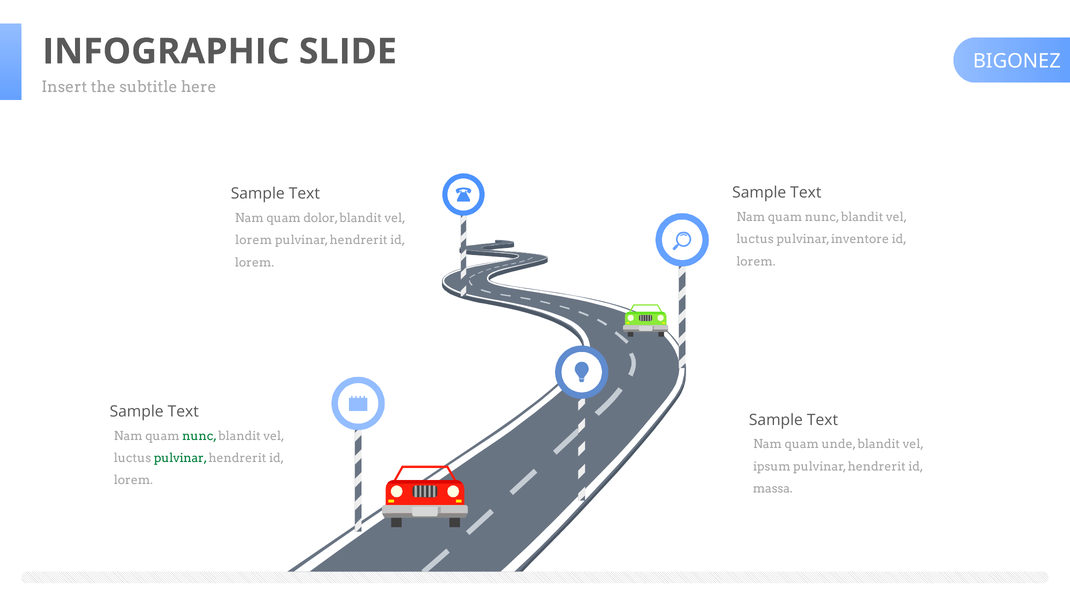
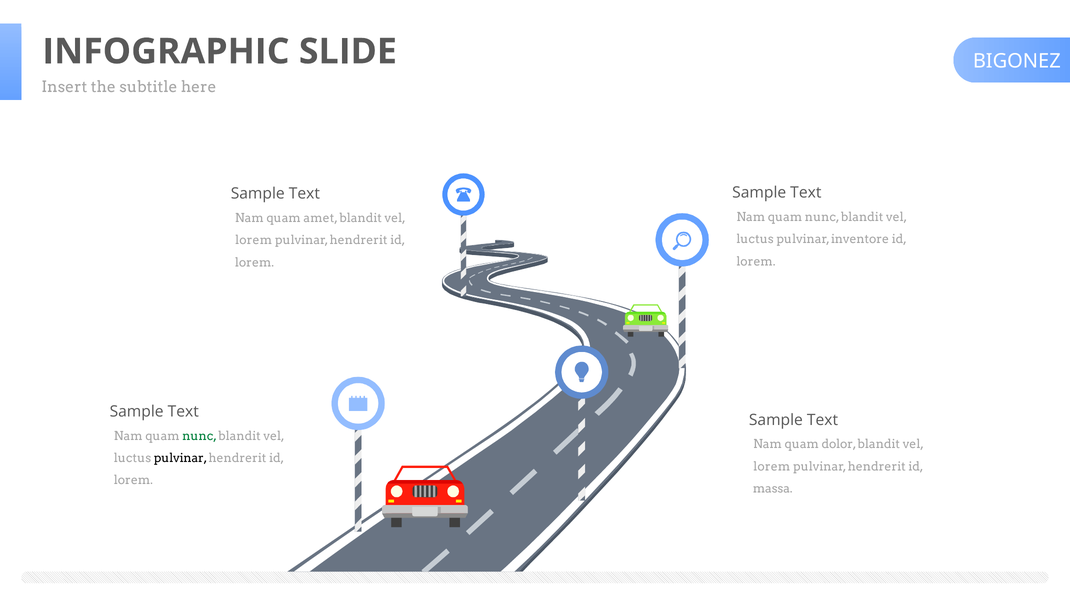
dolor: dolor -> amet
unde: unde -> dolor
pulvinar at (181, 458) colour: green -> black
ipsum at (772, 466): ipsum -> lorem
